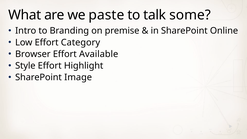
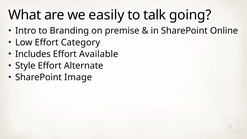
paste: paste -> easily
some: some -> going
Browser: Browser -> Includes
Highlight: Highlight -> Alternate
